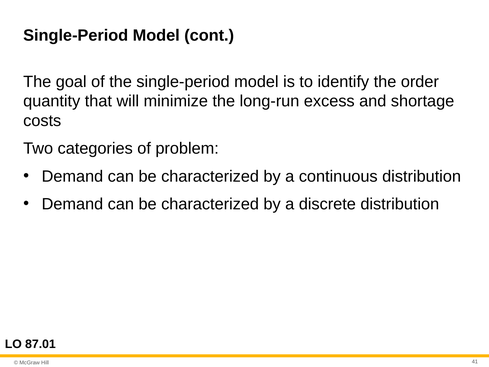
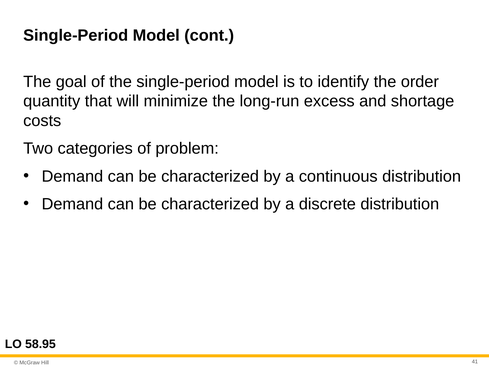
87.01: 87.01 -> 58.95
